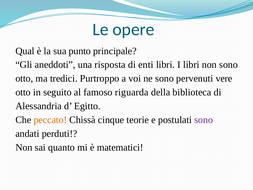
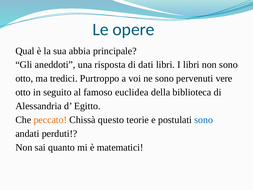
punto: punto -> abbia
enti: enti -> dati
riguarda: riguarda -> euclidea
cinque: cinque -> questo
sono at (204, 120) colour: purple -> blue
